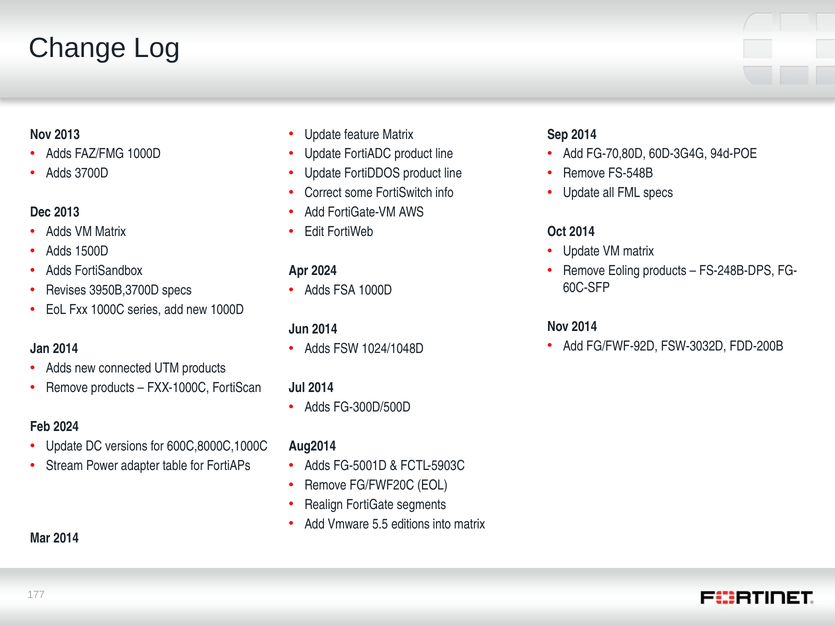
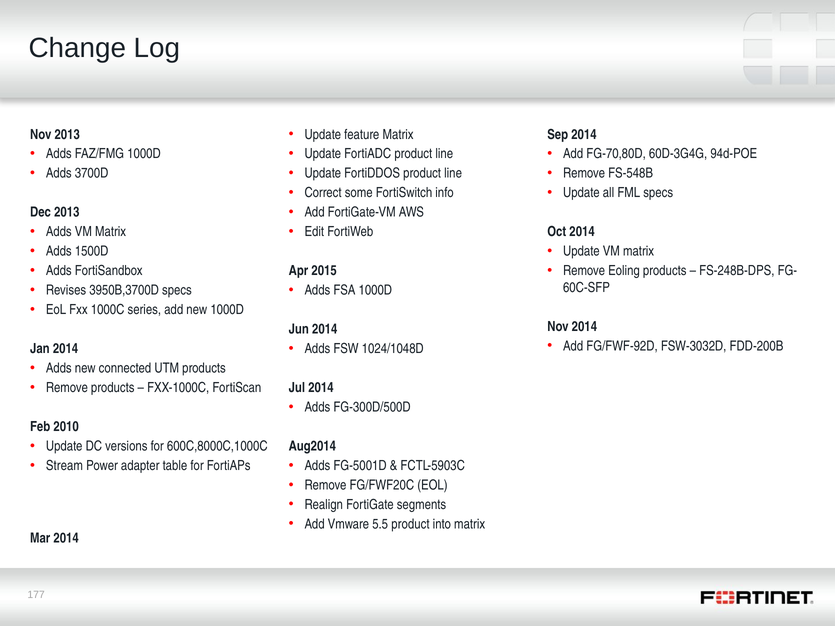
Apr 2024: 2024 -> 2015
Feb 2024: 2024 -> 2010
5.5 editions: editions -> product
